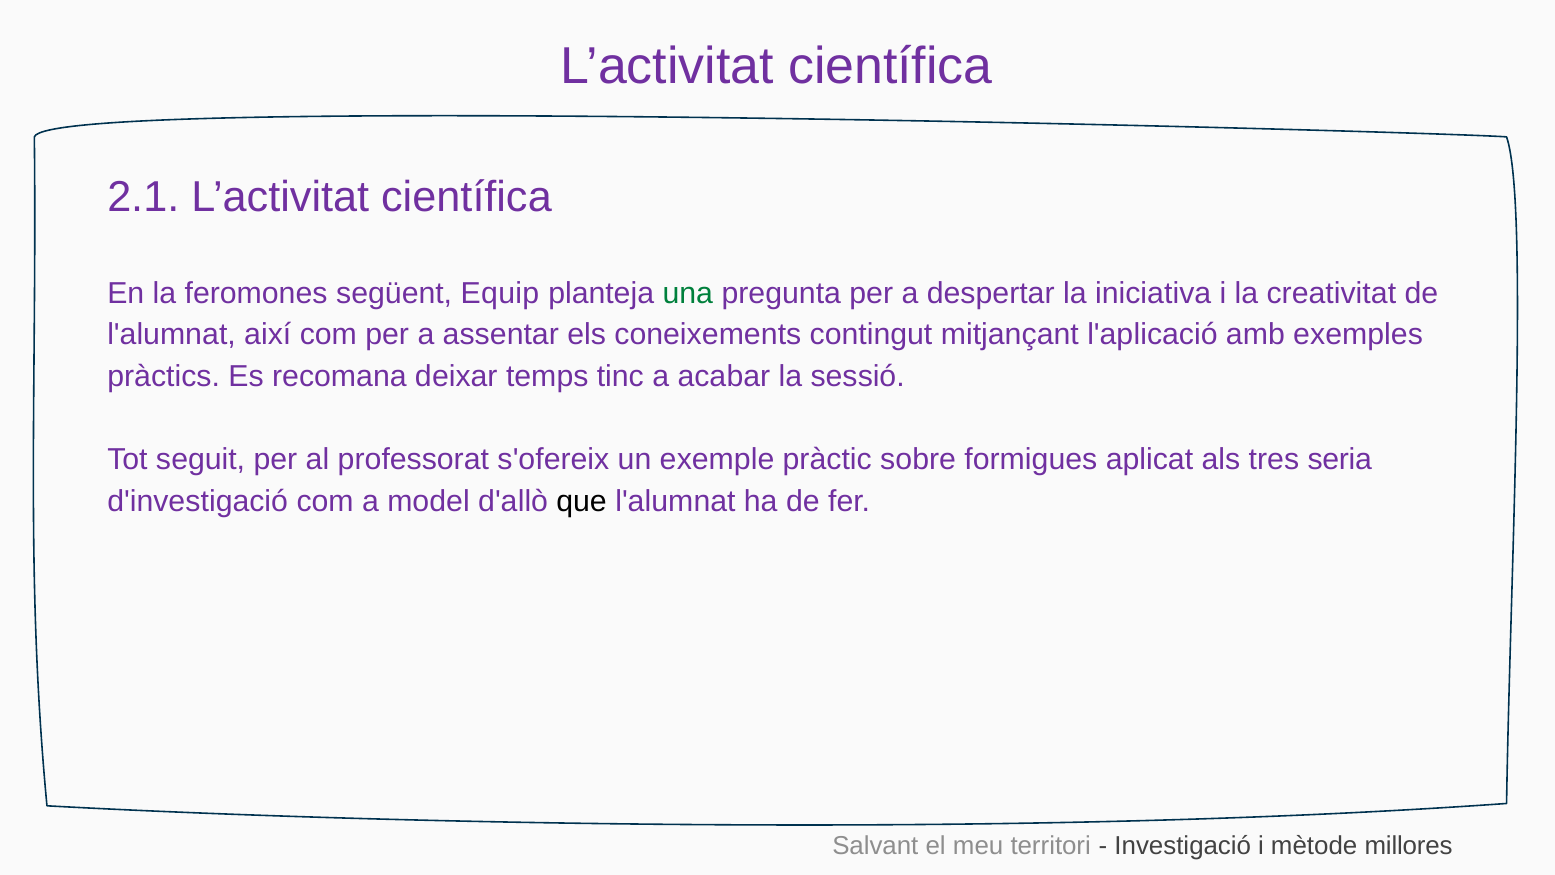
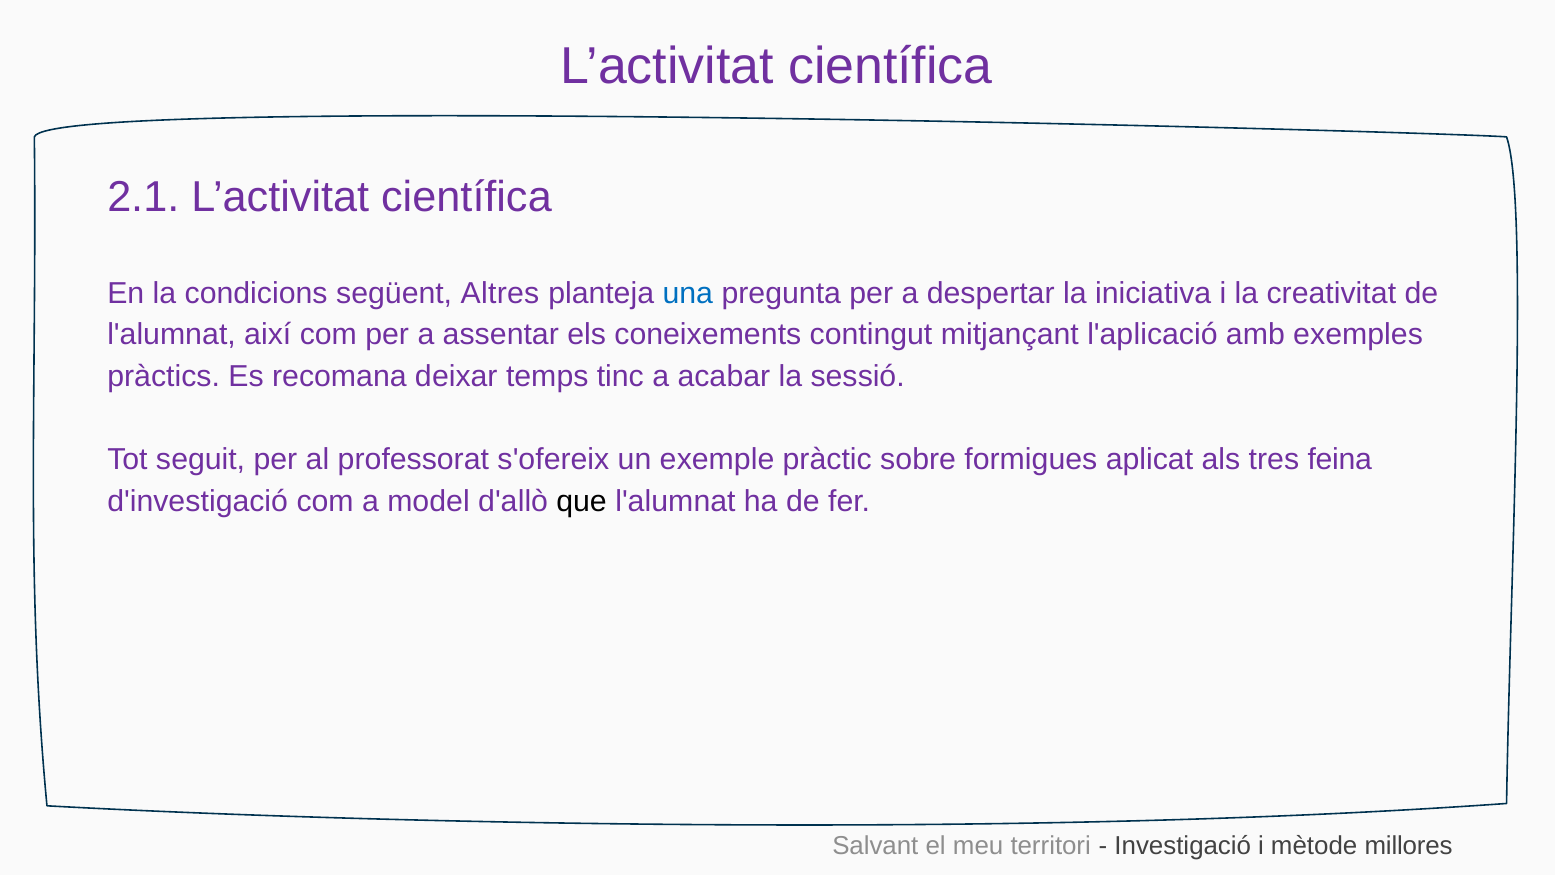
feromones: feromones -> condicions
Equip: Equip -> Altres
una colour: green -> blue
seria: seria -> feina
